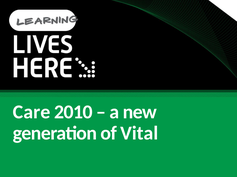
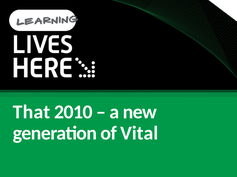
Care: Care -> That
